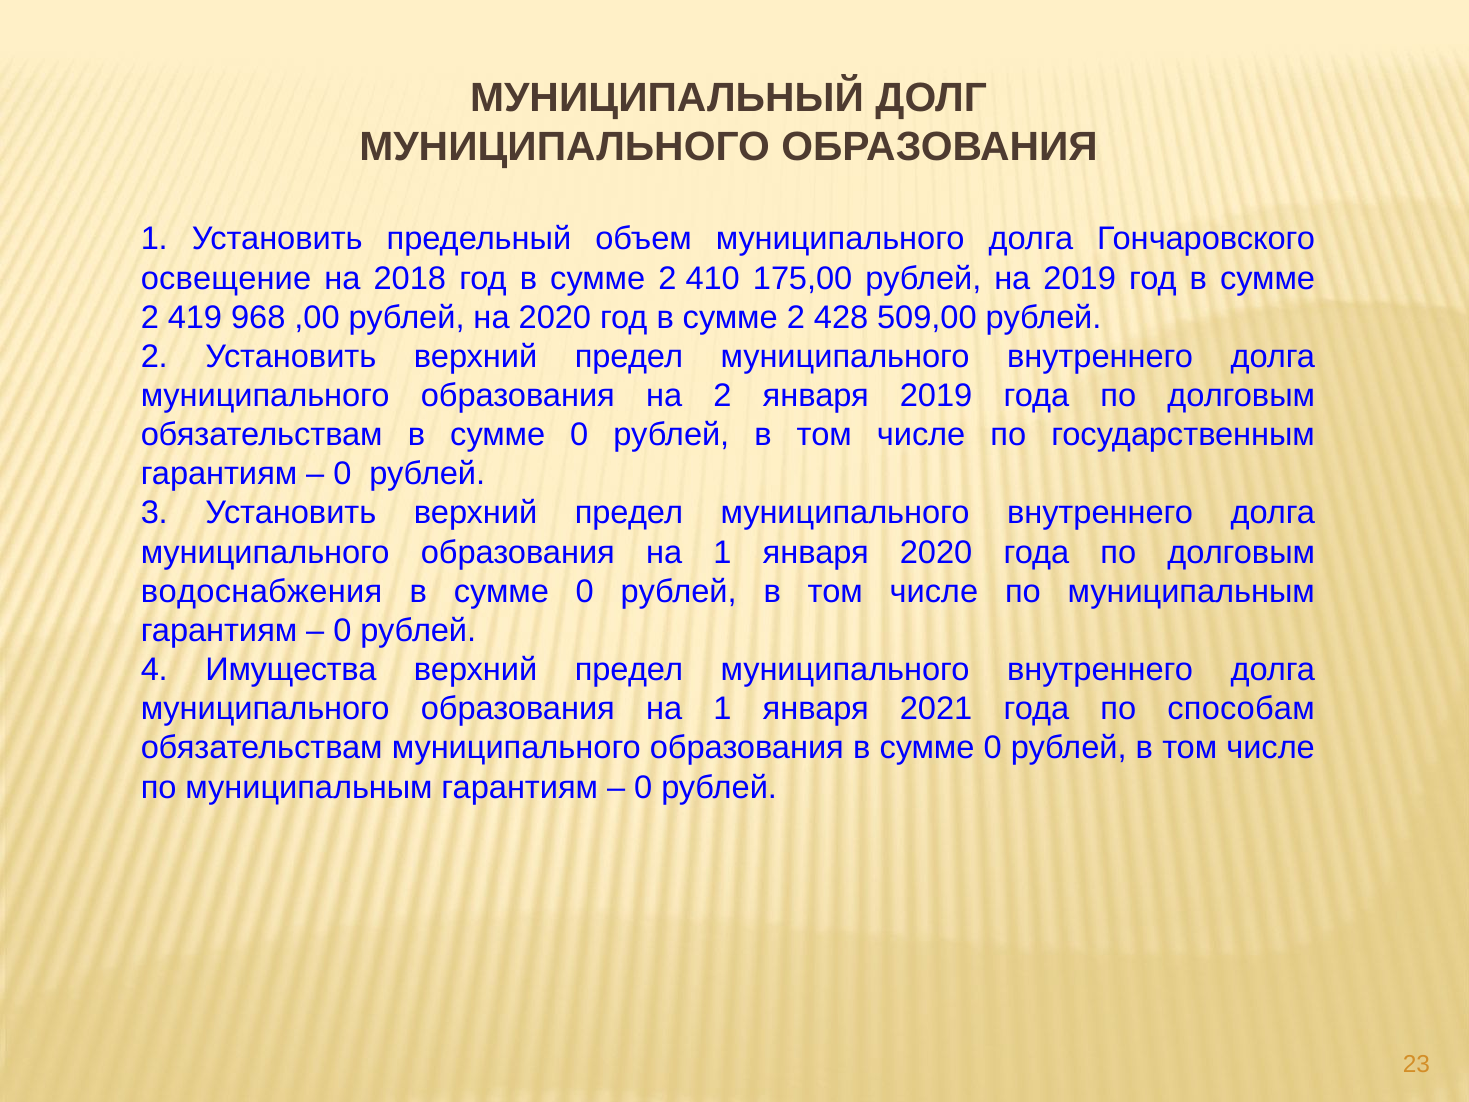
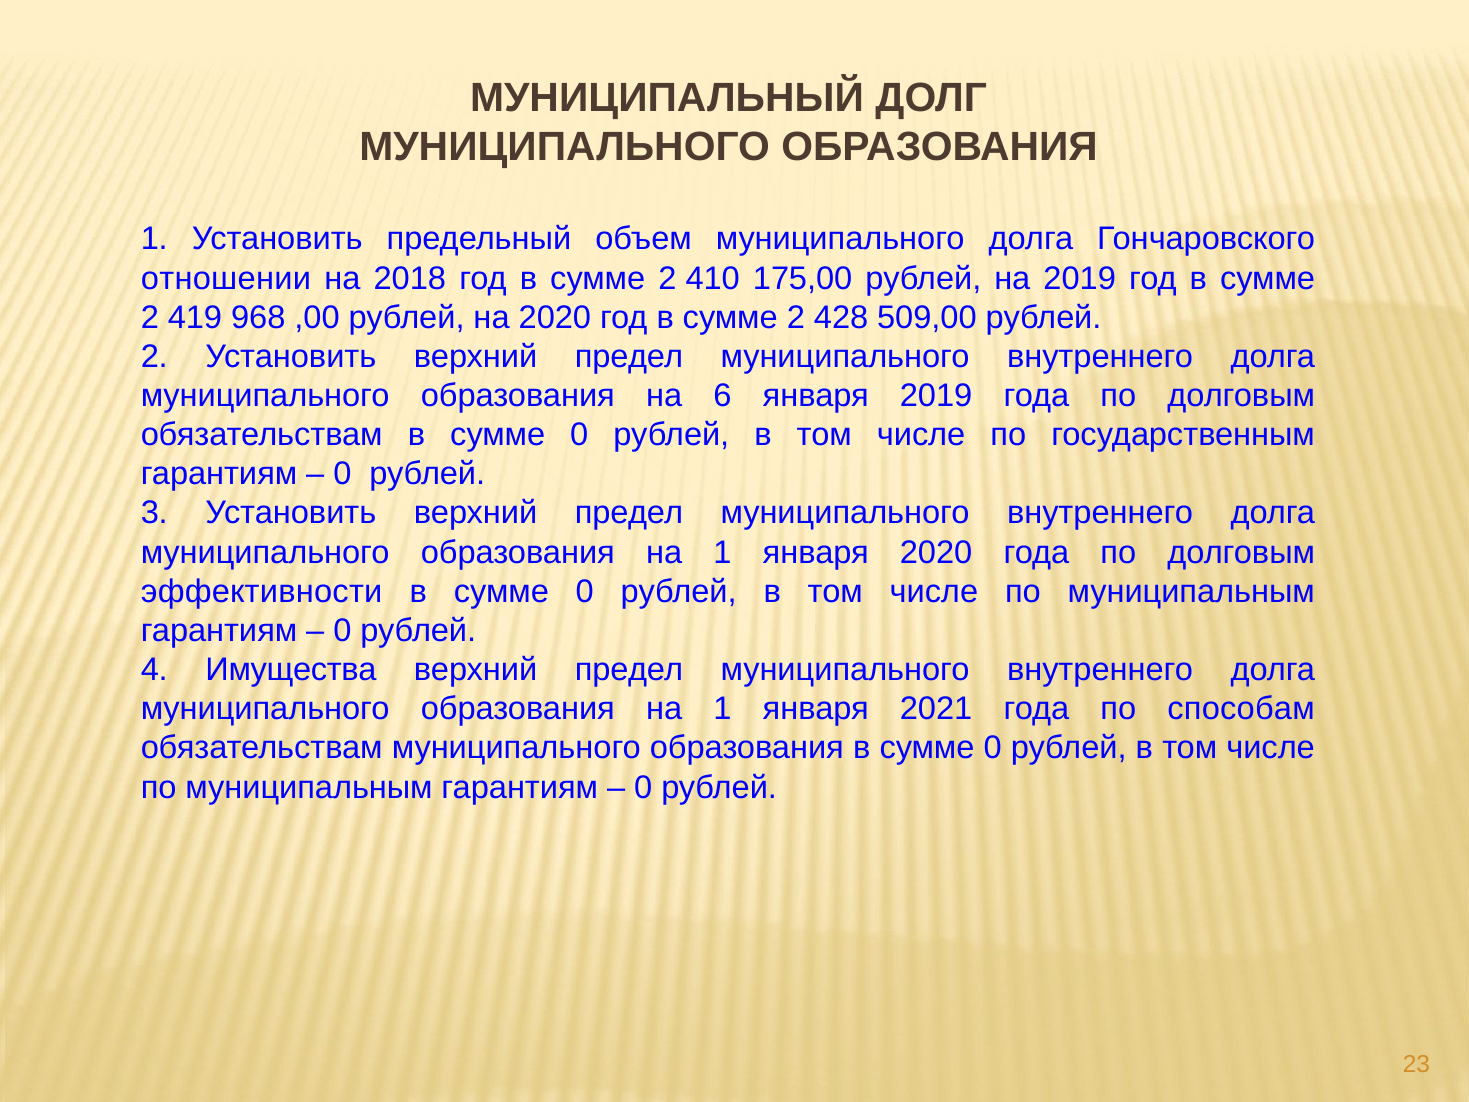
освещение: освещение -> отношении
на 2: 2 -> 6
водоснабжения: водоснабжения -> эффективности
